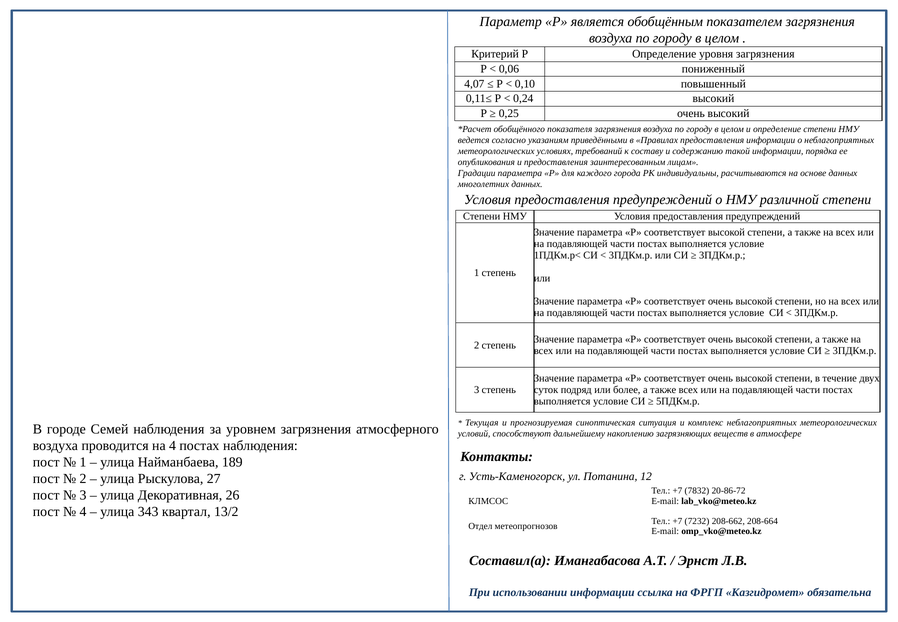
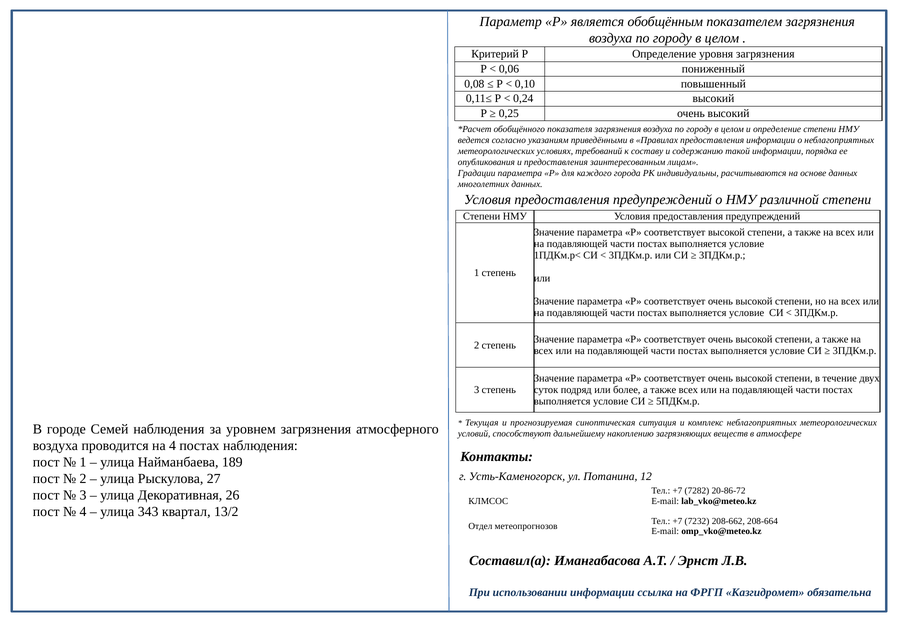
4,07: 4,07 -> 0,08
7832: 7832 -> 7282
